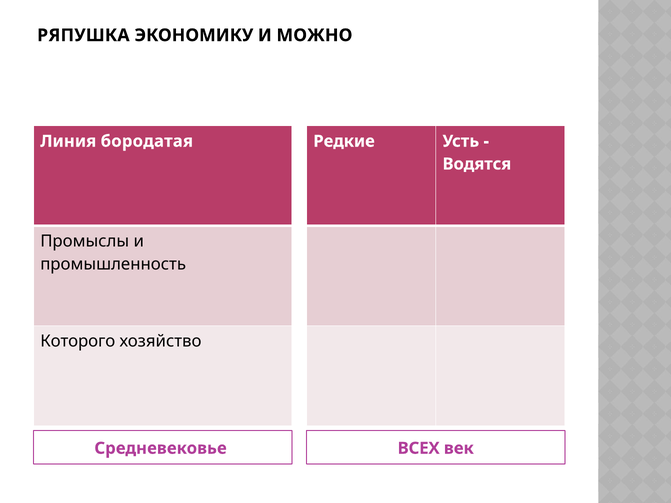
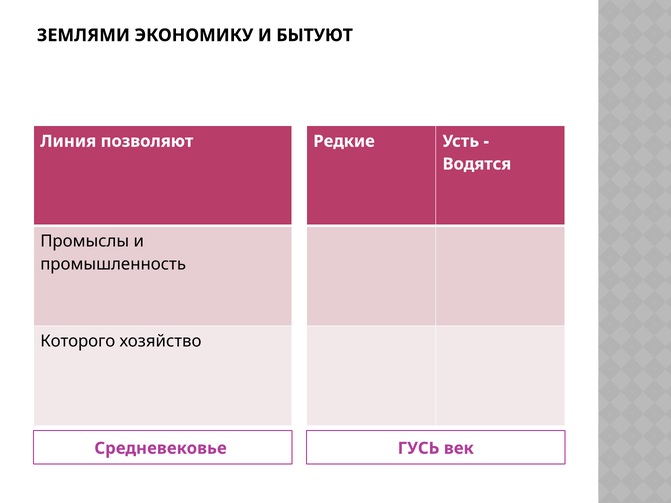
РЯПУШКА: РЯПУШКА -> ЗЕМЛЯМИ
МОЖНО: МОЖНО -> БЫТУЮТ
бородатая: бородатая -> позволяют
ВСЕХ: ВСЕХ -> ГУСЬ
